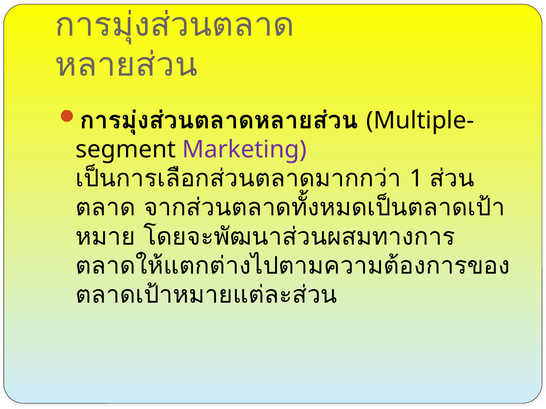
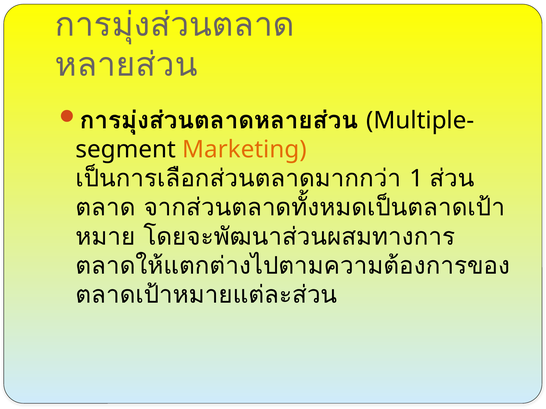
Marketing colour: purple -> orange
